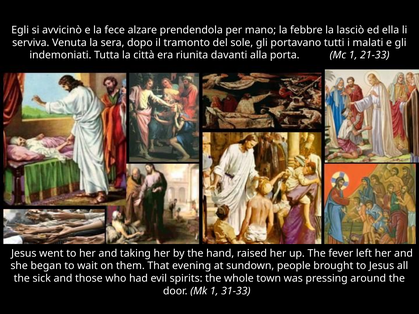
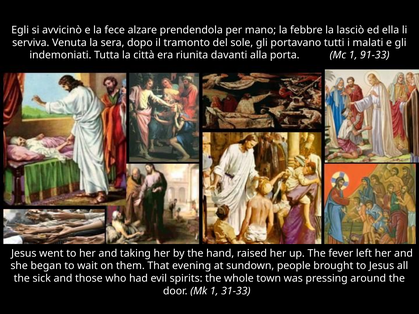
21-33: 21-33 -> 91-33
